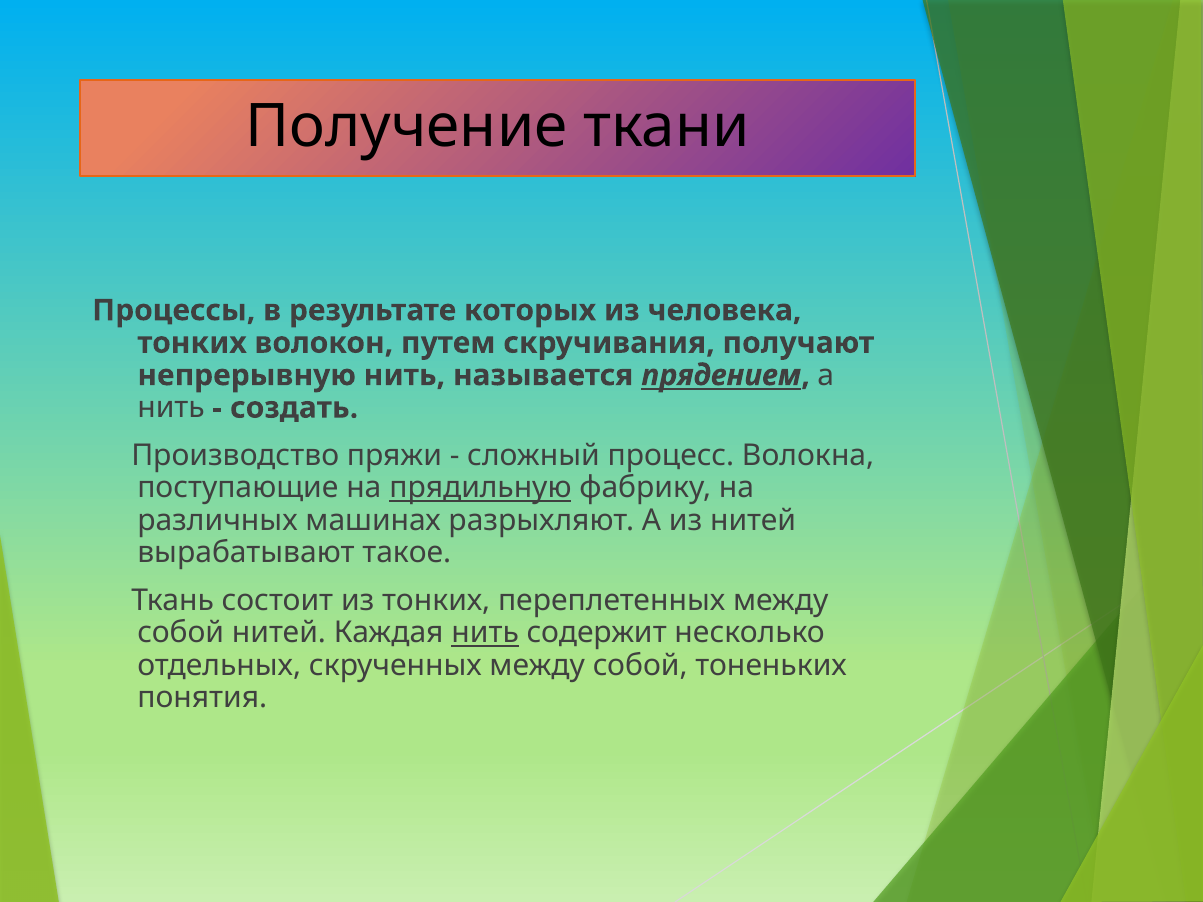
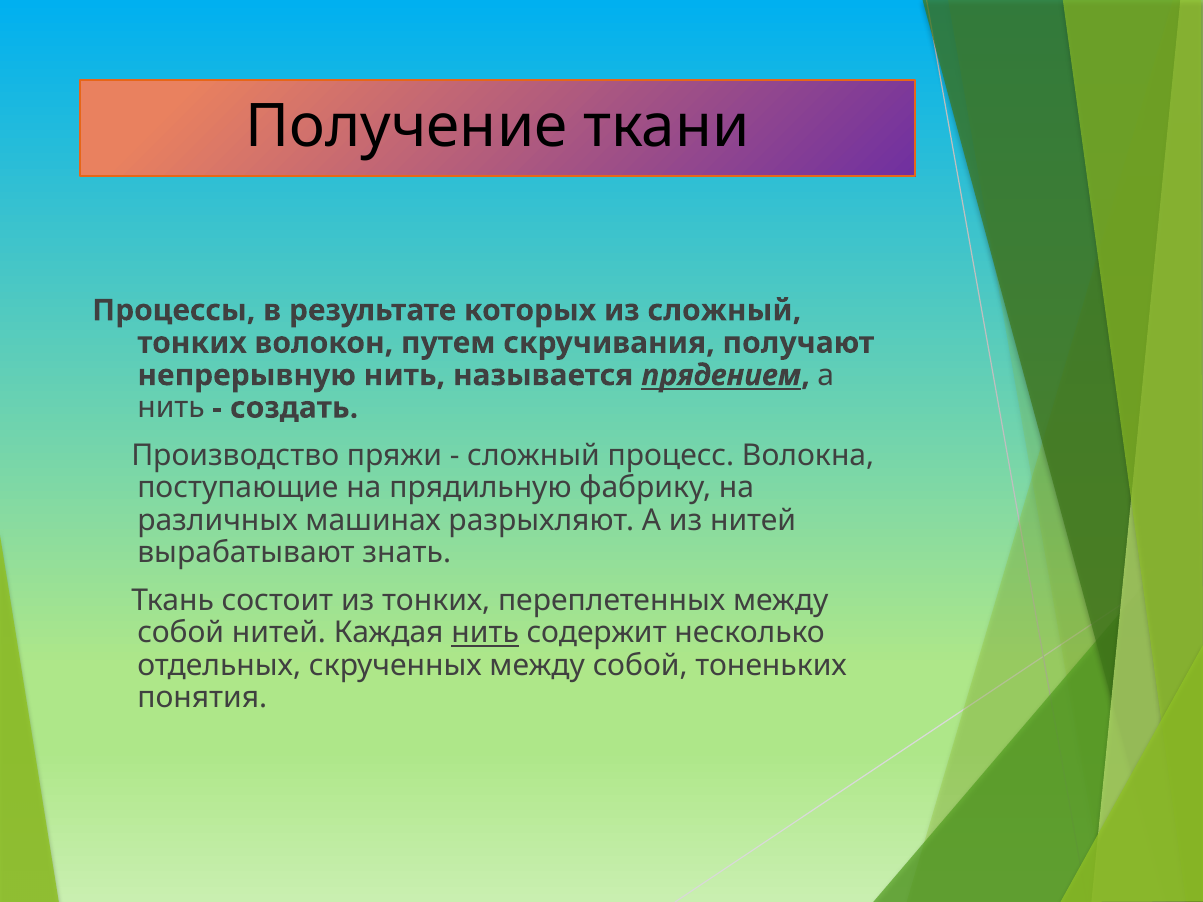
из человека: человека -> сложный
прядильную underline: present -> none
такое: такое -> знать
